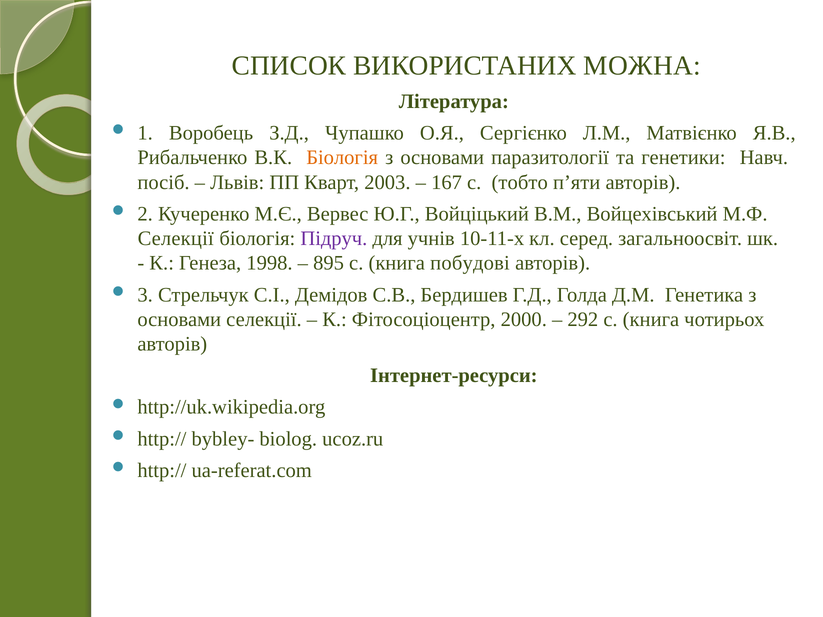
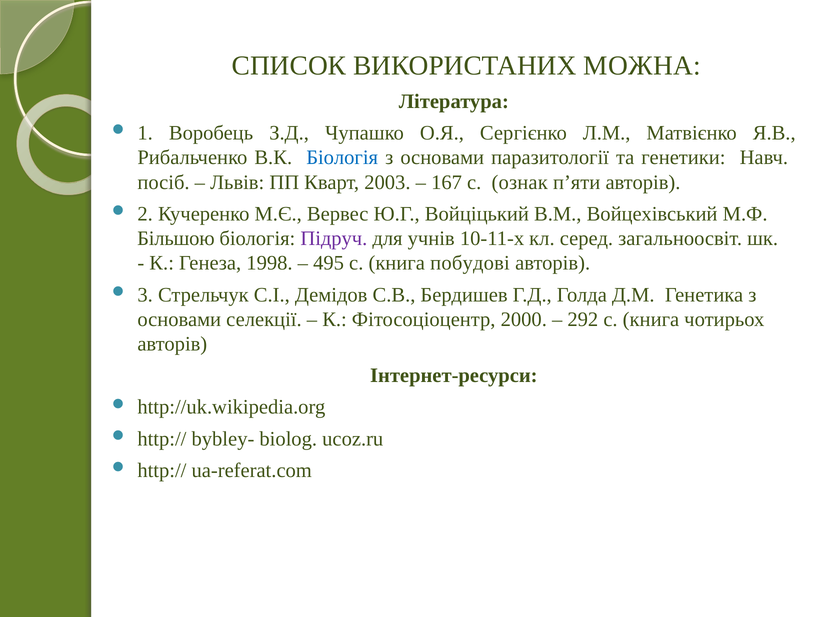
Біологія at (342, 158) colour: orange -> blue
тобто: тобто -> ознак
Селекції at (176, 239): Селекції -> Більшою
895: 895 -> 495
